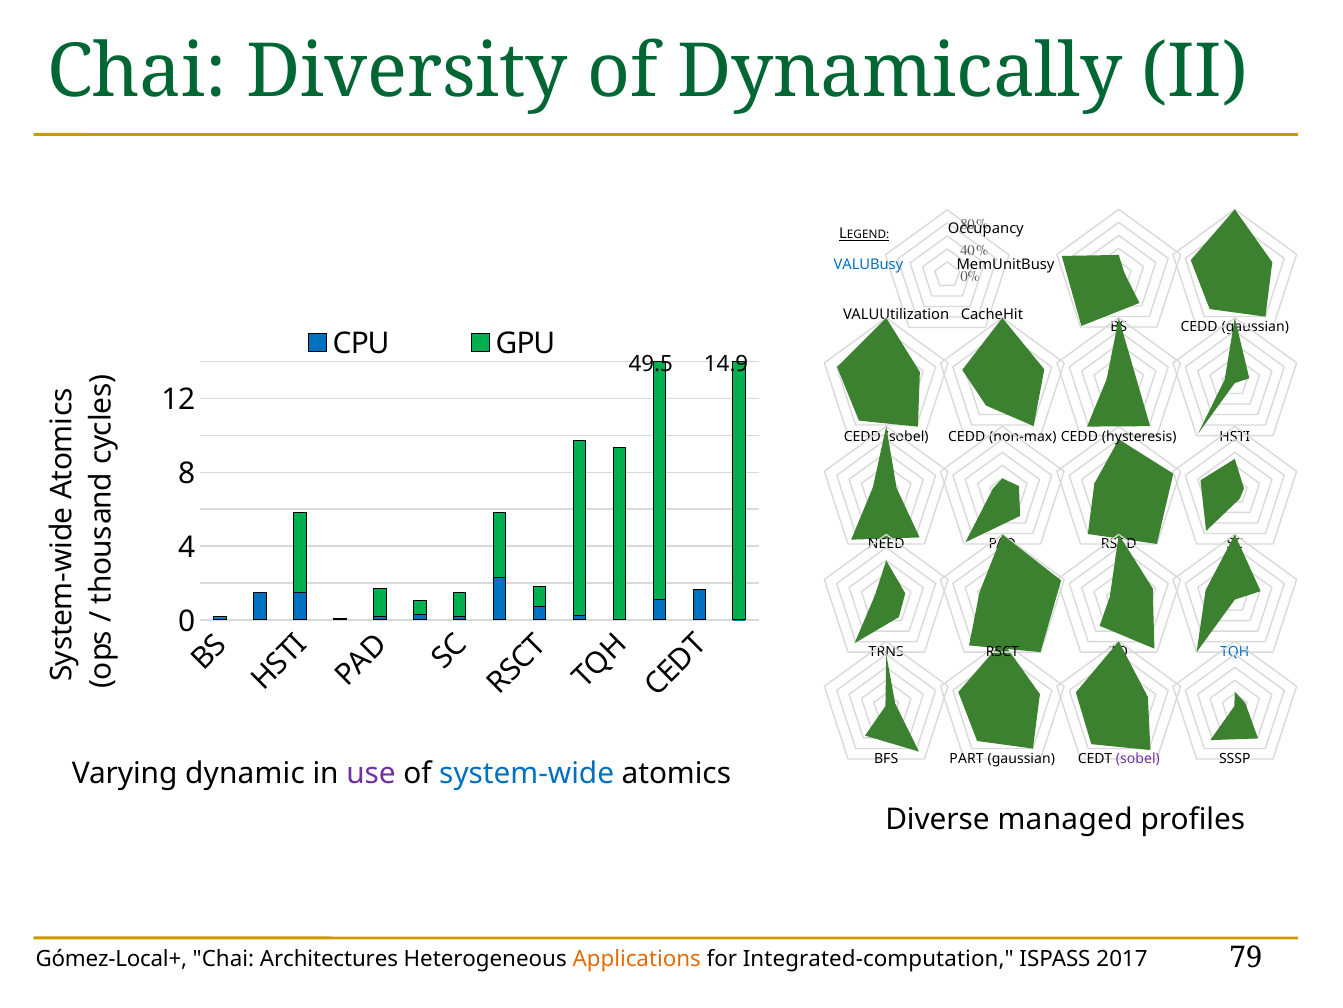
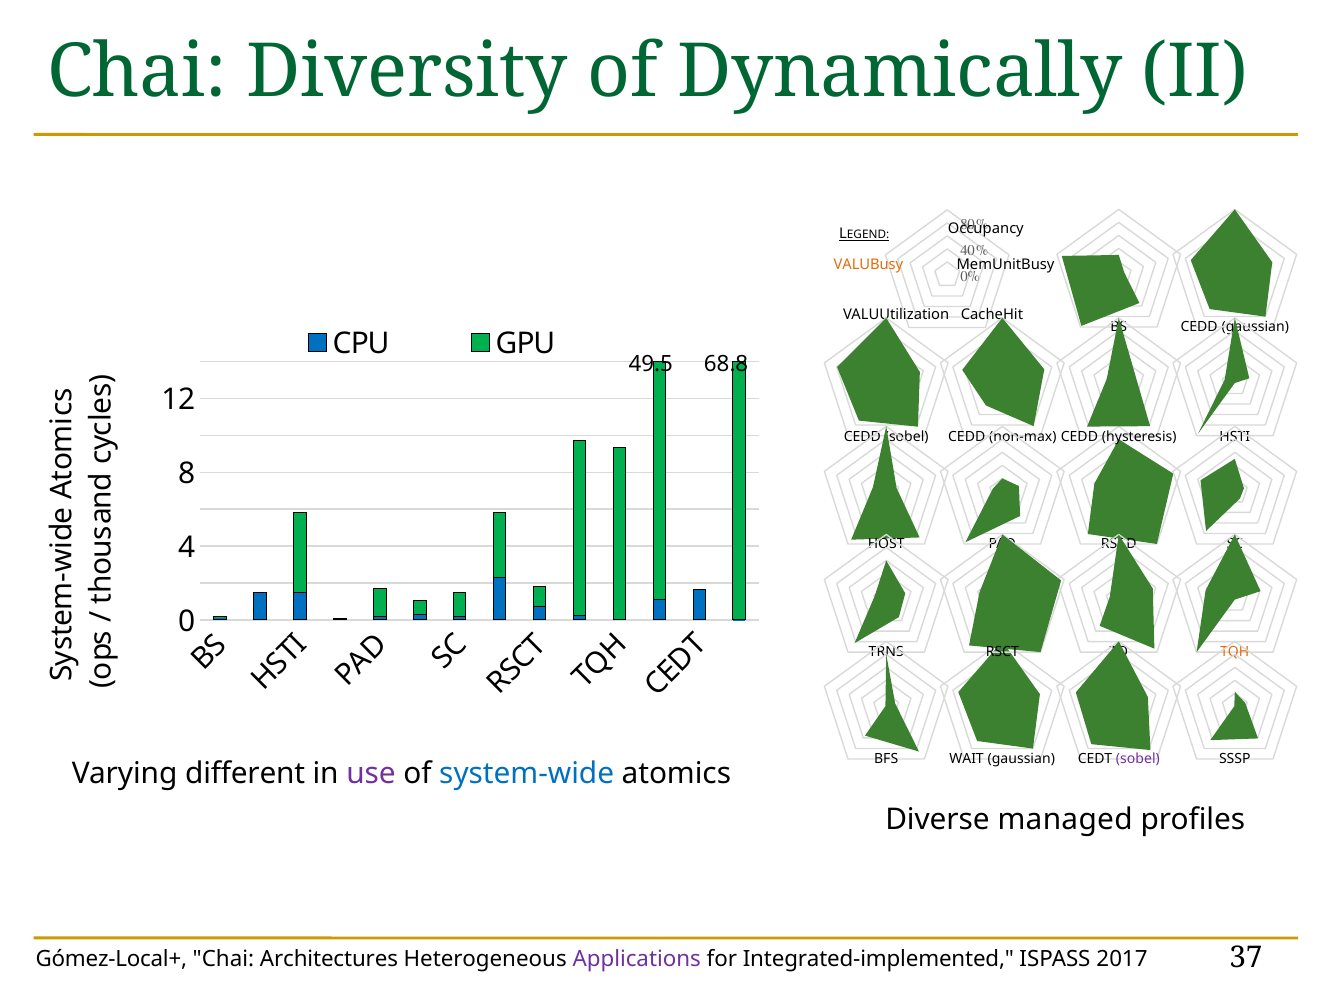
VALUBusy colour: blue -> orange
14.9: 14.9 -> 68.8
NEED: NEED -> HOST
TQH colour: blue -> orange
PART: PART -> WAIT
dynamic: dynamic -> different
Applications colour: orange -> purple
Integrated-computation: Integrated-computation -> Integrated-implemented
79: 79 -> 37
